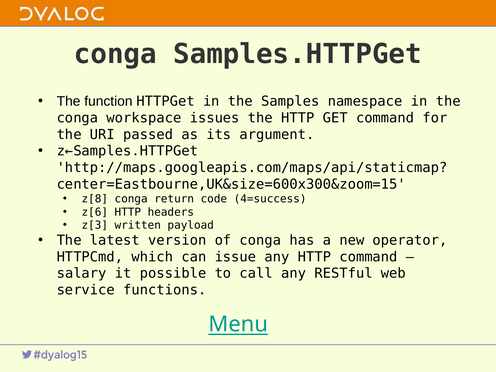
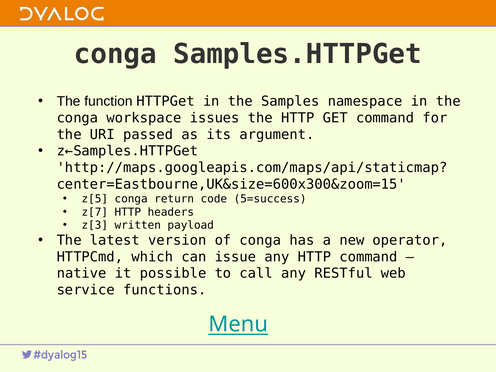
z[8: z[8 -> z[5
4=success: 4=success -> 5=success
z[6: z[6 -> z[7
salary: salary -> native
